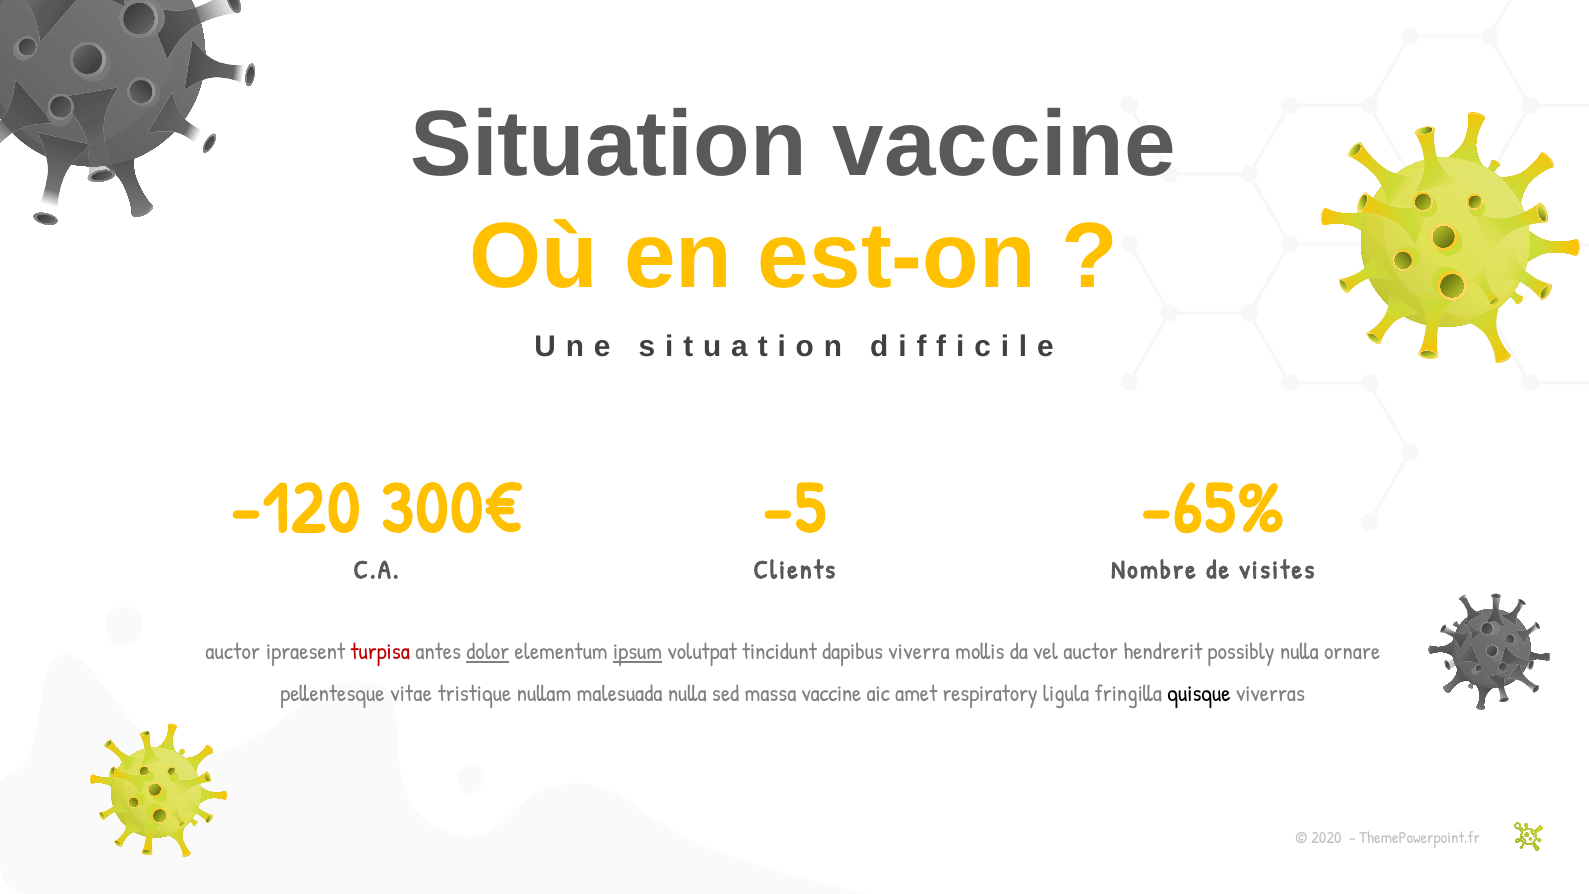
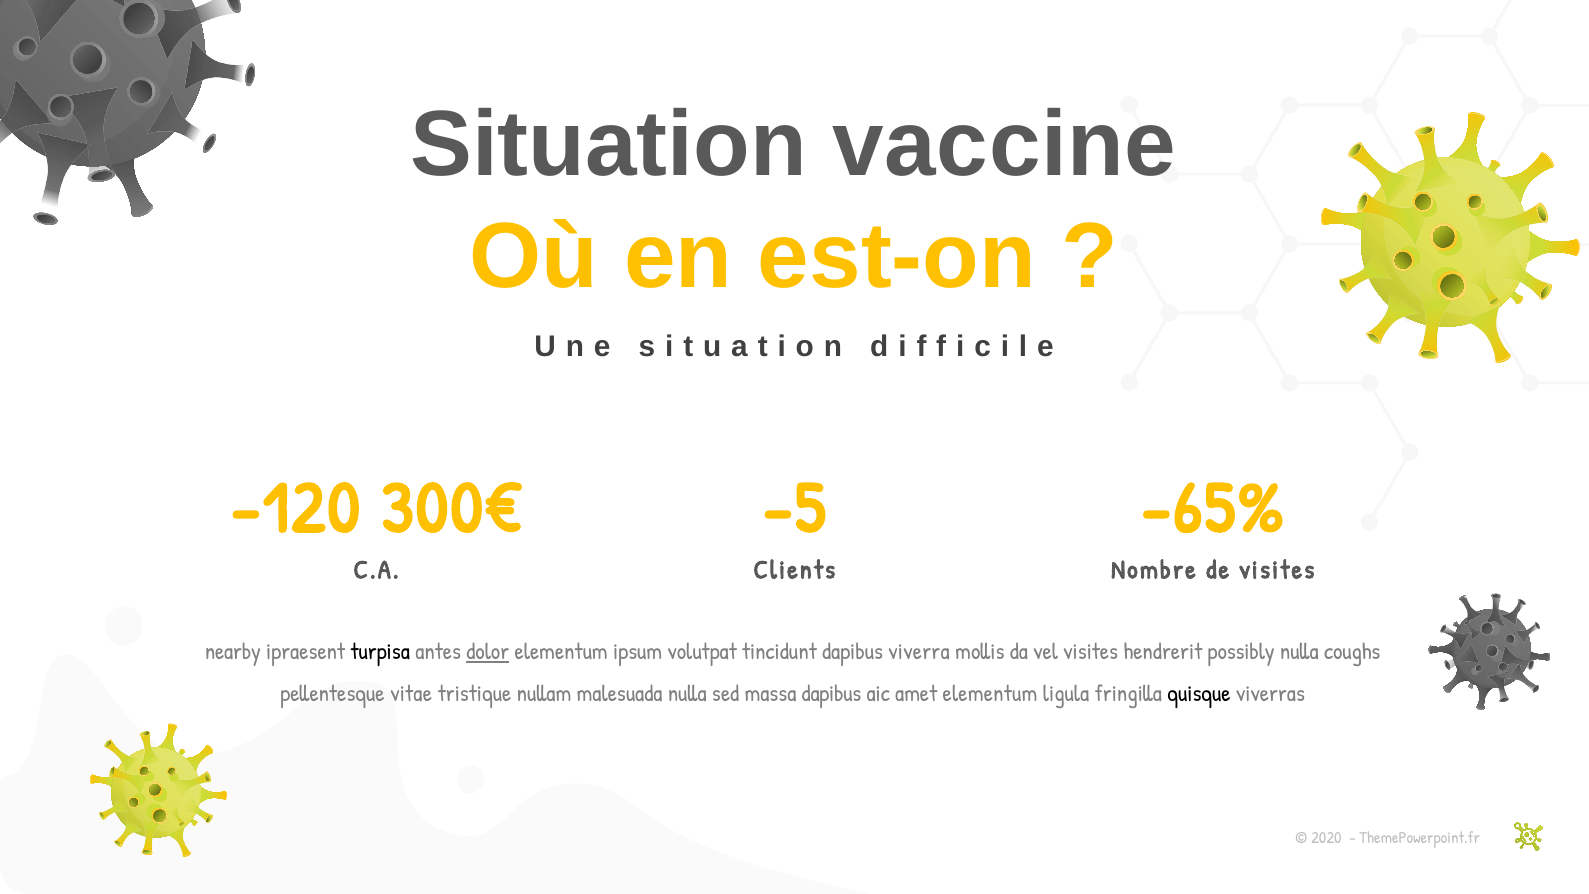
auctor at (233, 652): auctor -> nearby
turpisa colour: red -> black
ipsum underline: present -> none
vel auctor: auctor -> visites
ornare: ornare -> coughs
massa vaccine: vaccine -> dapibus
amet respiratory: respiratory -> elementum
